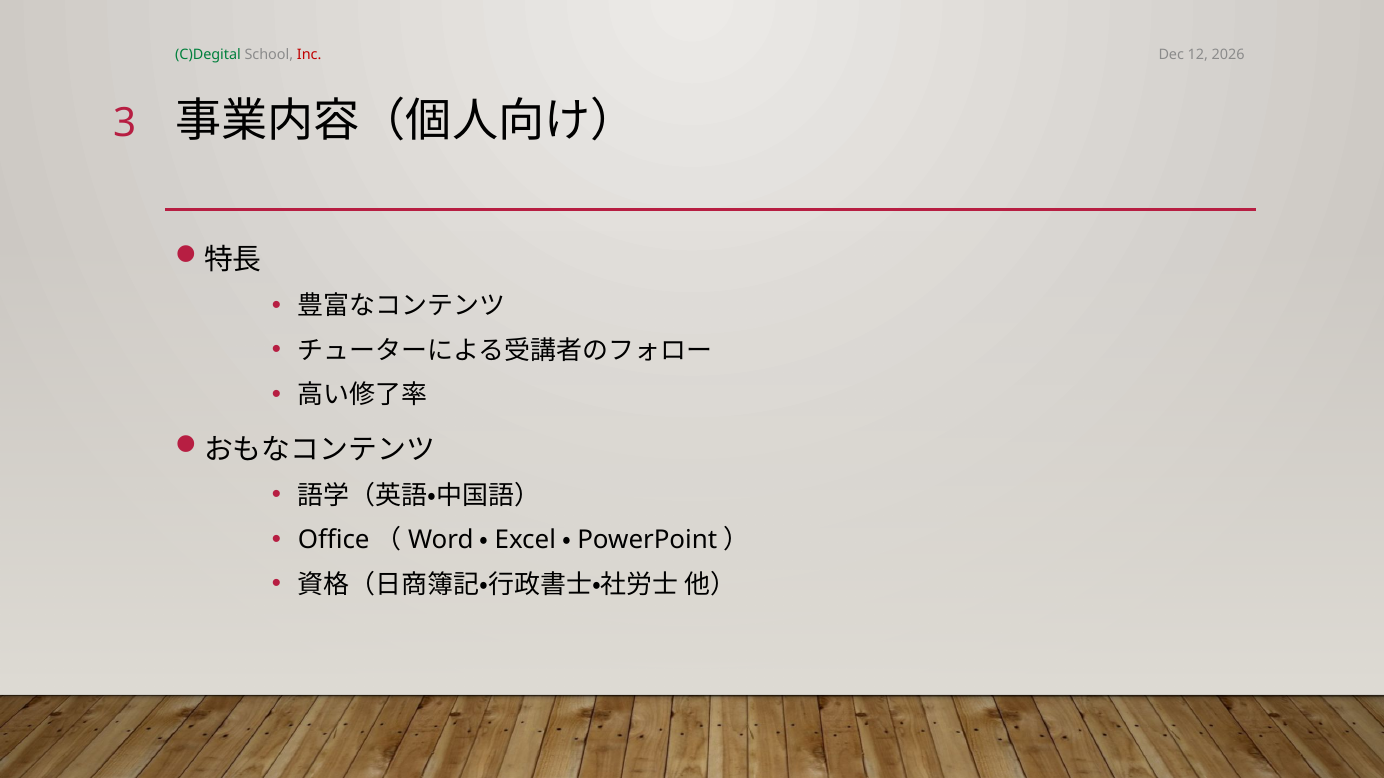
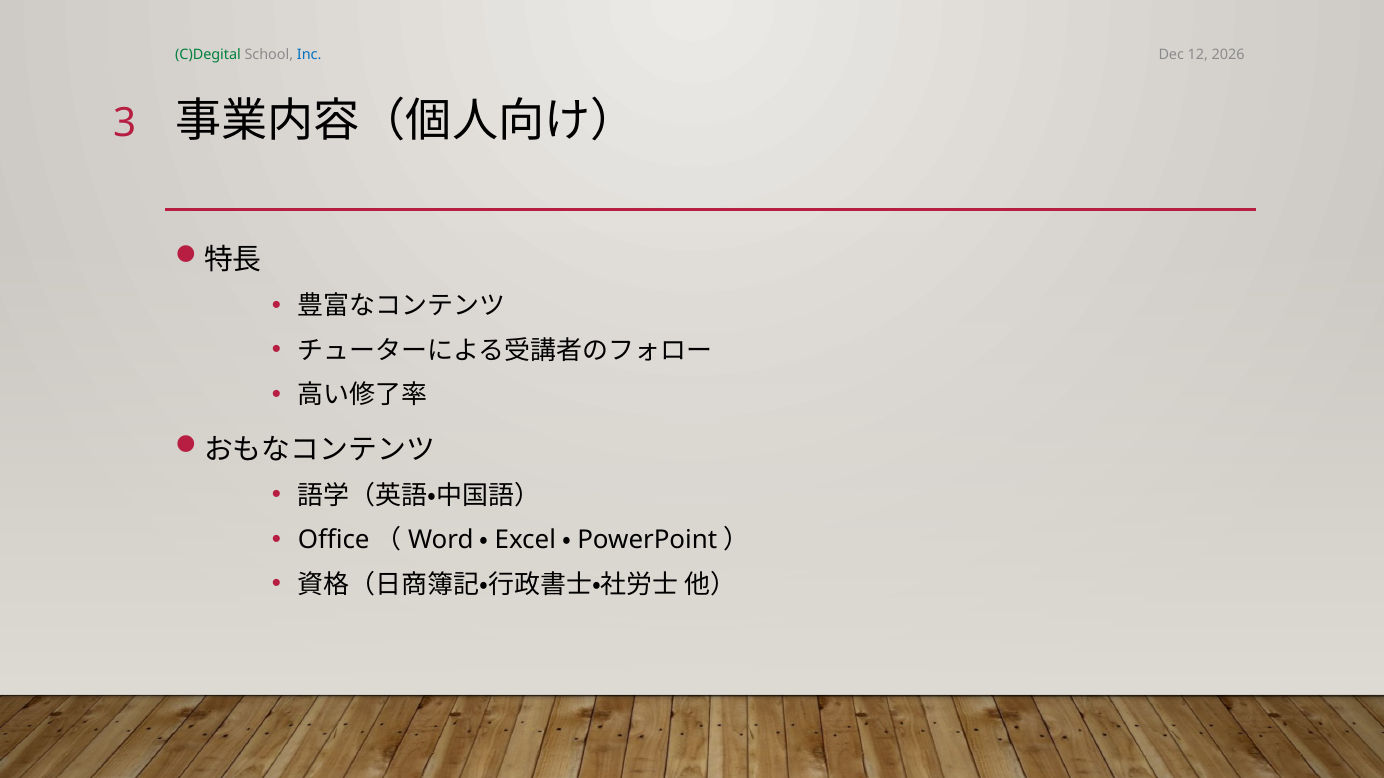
Inc colour: red -> blue
